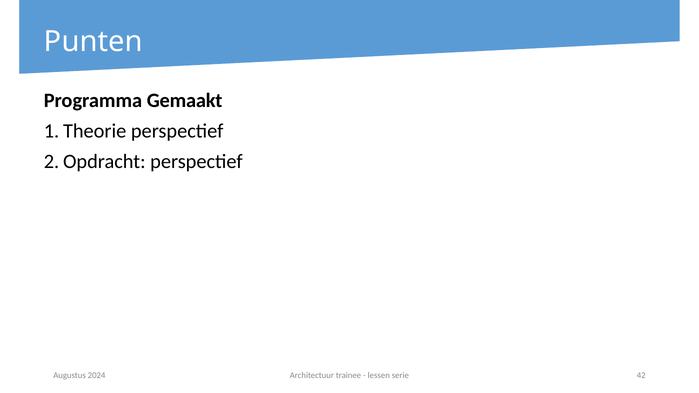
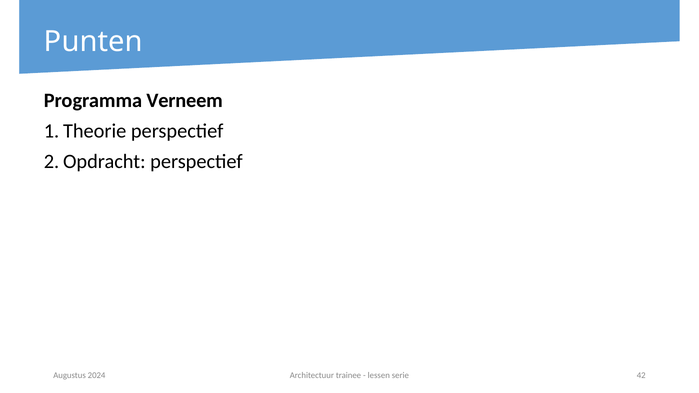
Gemaakt: Gemaakt -> Verneem
